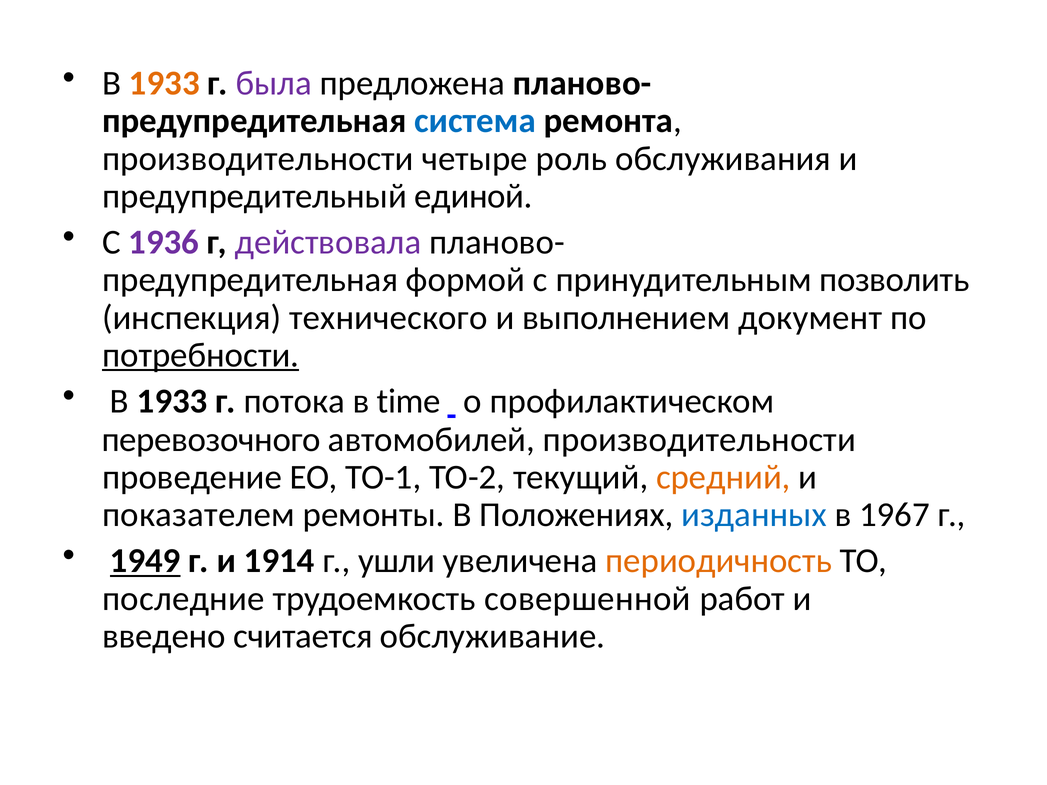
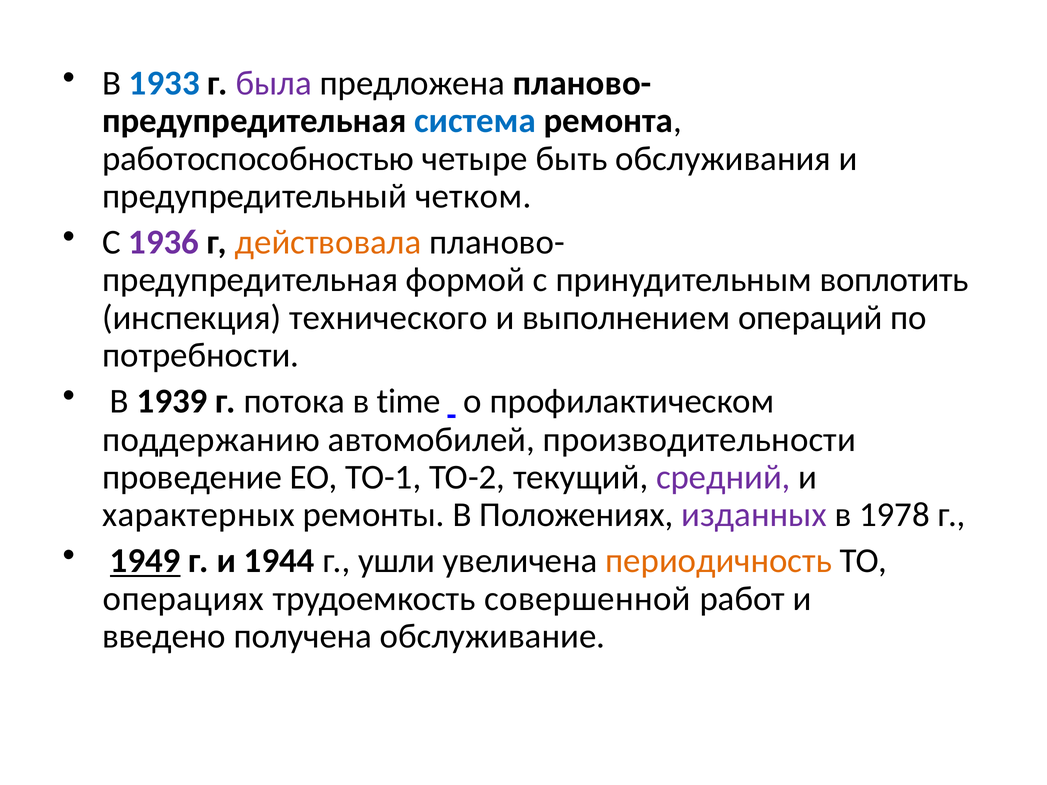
1933 at (164, 83) colour: orange -> blue
производительности at (258, 159): производительности -> работоспособностью
роль: роль -> быть
единой: единой -> четком
действовала colour: purple -> orange
позволить: позволить -> воплотить
документ: документ -> операций
потребности underline: present -> none
1933 at (172, 401): 1933 -> 1939
перевозочного: перевозочного -> поддержанию
средний colour: orange -> purple
показателем: показателем -> характерных
изданных colour: blue -> purple
1967: 1967 -> 1978
1914: 1914 -> 1944
последние: последние -> операциях
считается: считается -> получена
